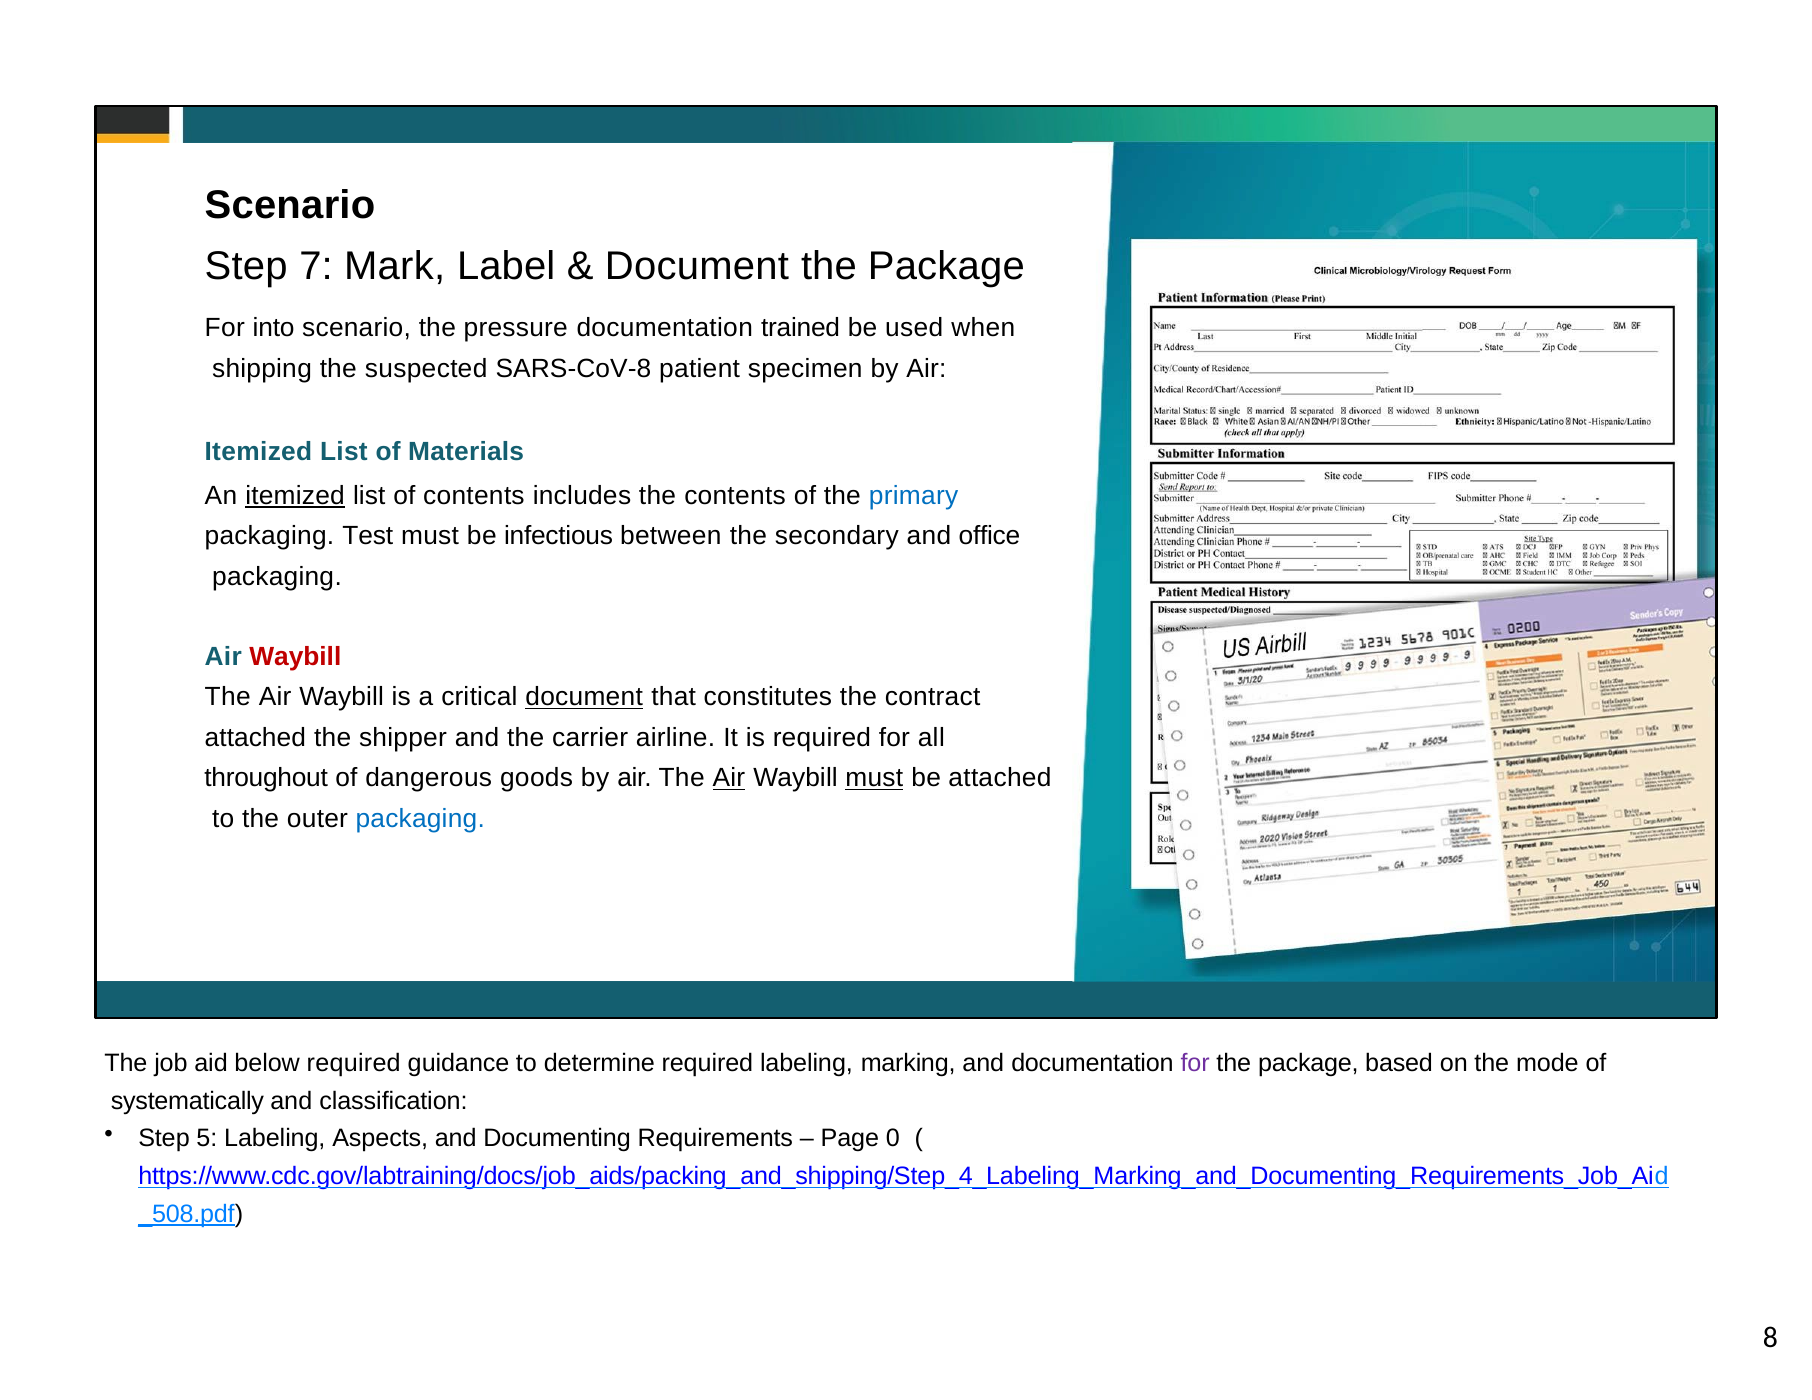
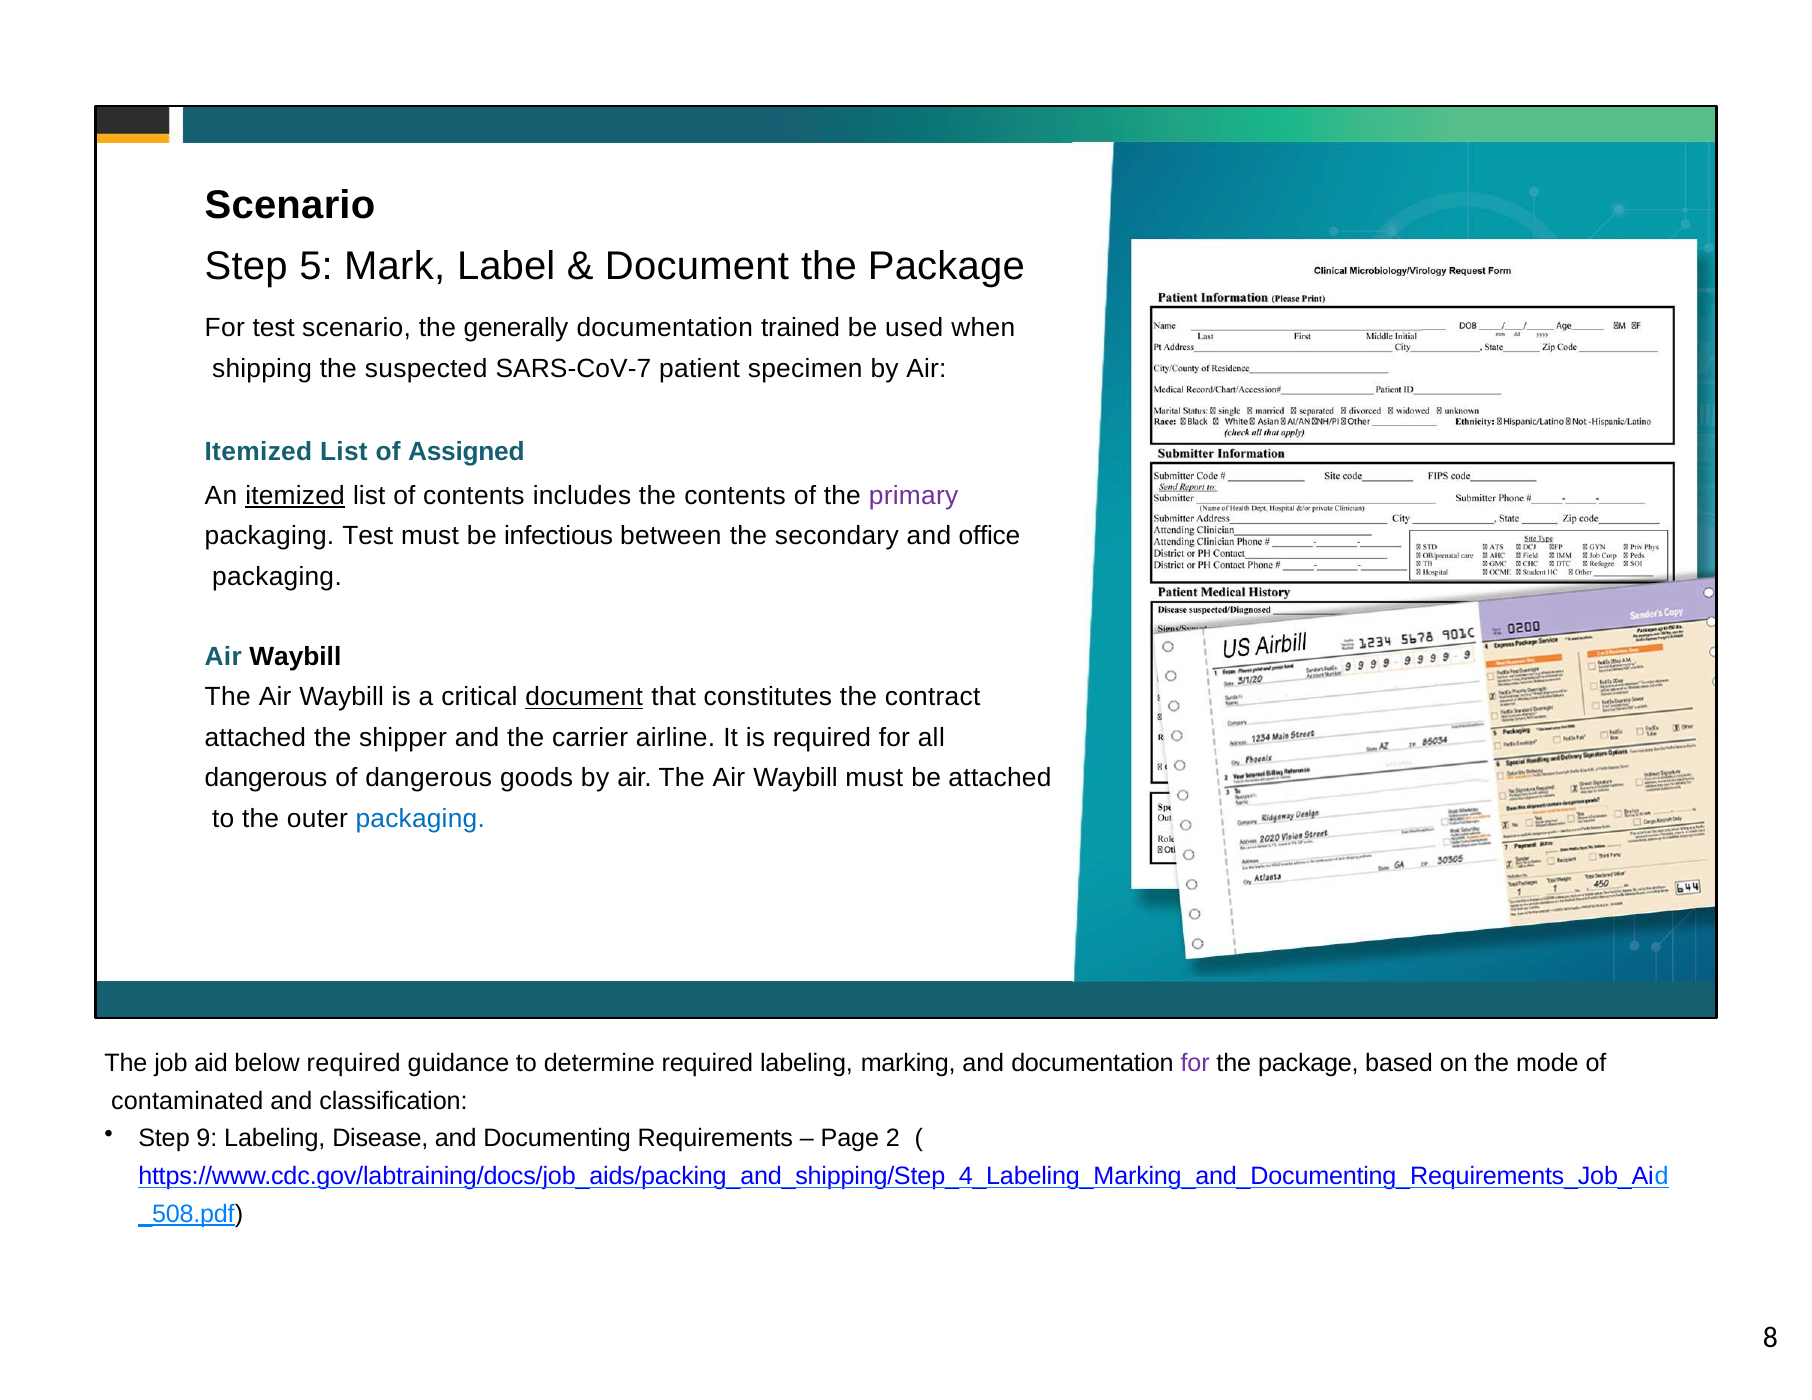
7: 7 -> 5
For into: into -> test
pressure: pressure -> generally
SARS-CoV-8: SARS-CoV-8 -> SARS-CoV-7
Materials: Materials -> Assigned
primary colour: blue -> purple
Waybill at (295, 657) colour: red -> black
throughout at (266, 778): throughout -> dangerous
Air at (729, 778) underline: present -> none
must at (874, 778) underline: present -> none
systematically: systematically -> contaminated
5: 5 -> 9
Aspects: Aspects -> Disease
0: 0 -> 2
